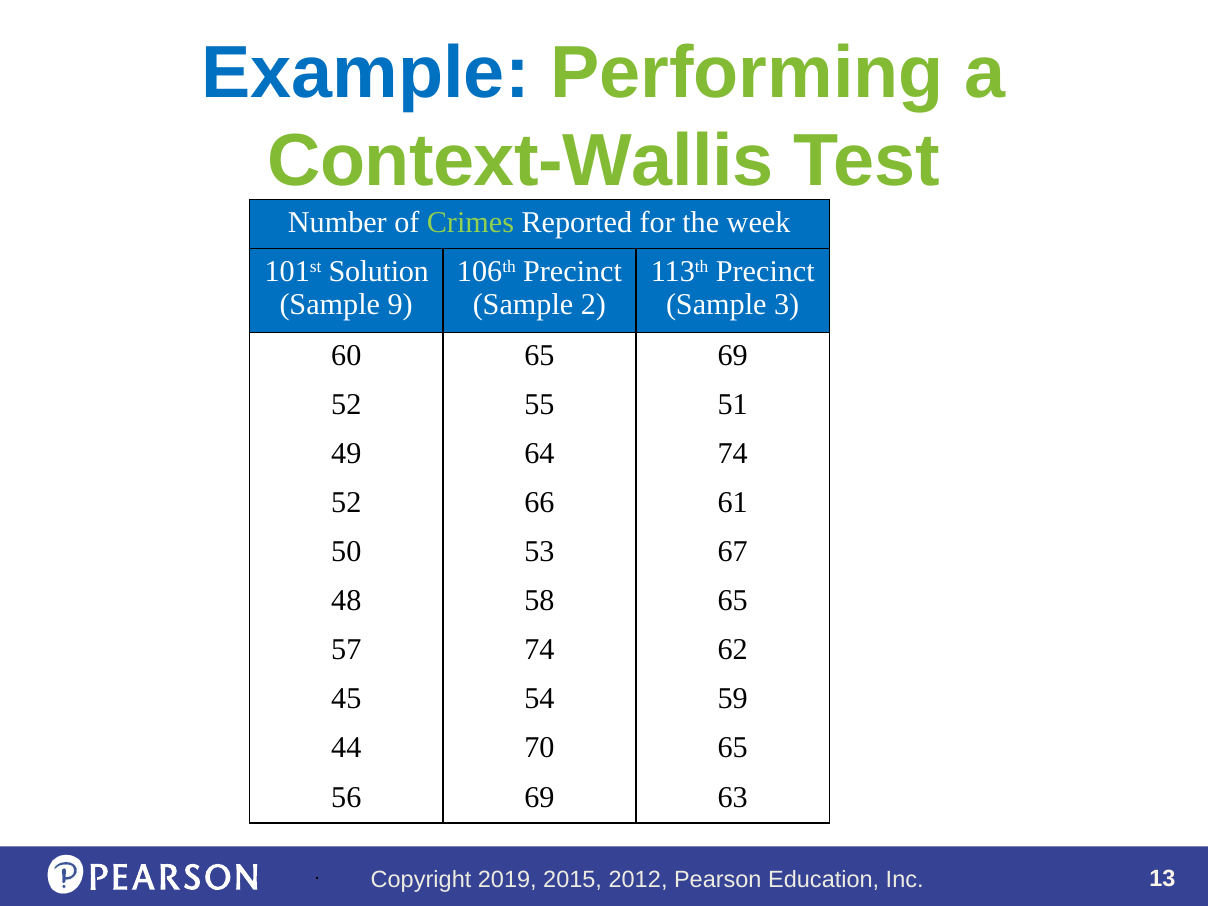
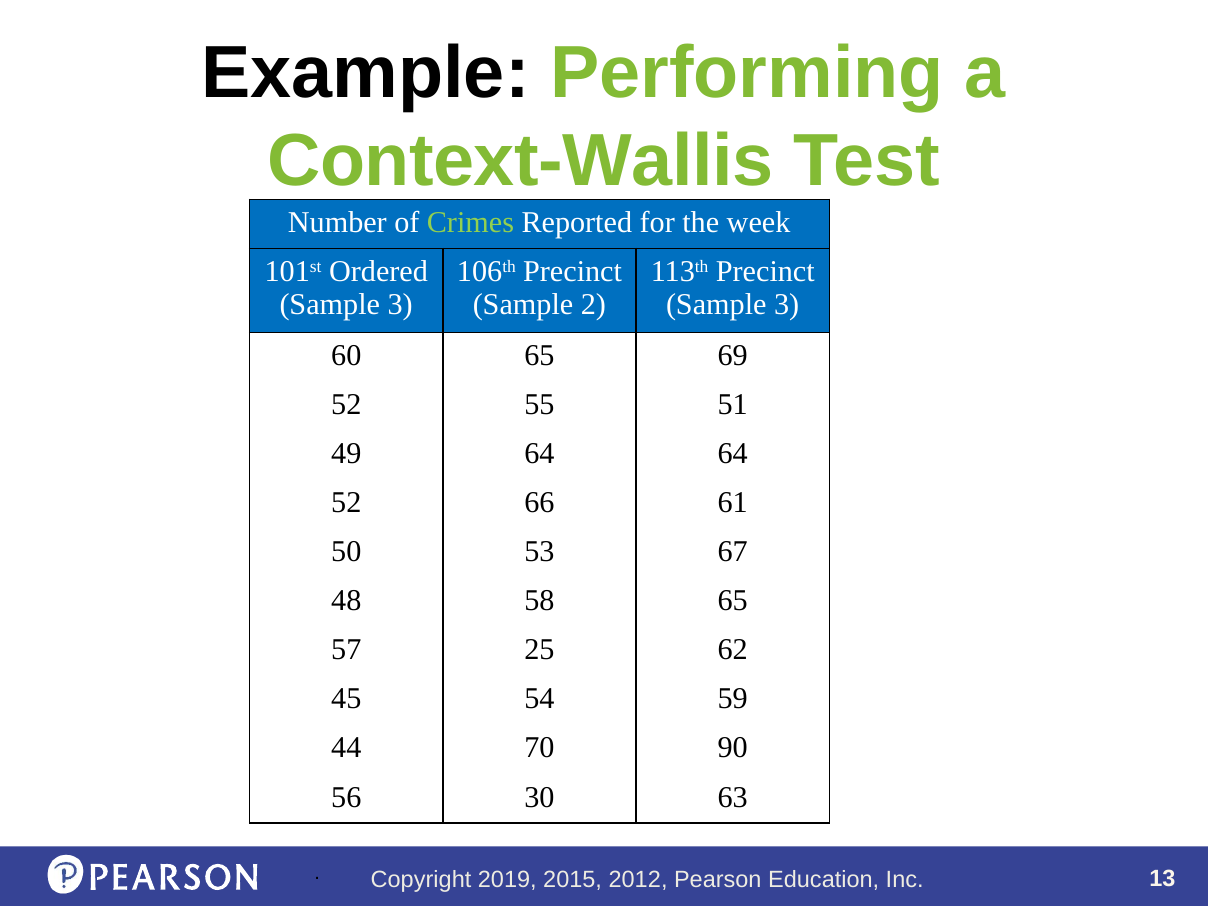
Example colour: blue -> black
Solution: Solution -> Ordered
9 at (400, 305): 9 -> 3
64 74: 74 -> 64
57 74: 74 -> 25
70 65: 65 -> 90
56 69: 69 -> 30
